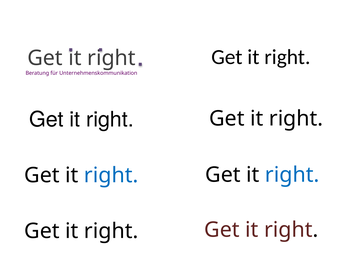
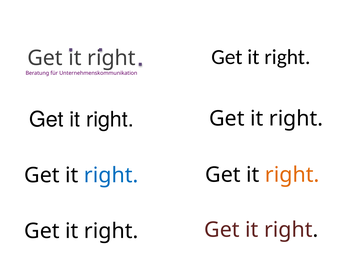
right at (292, 175) colour: blue -> orange
